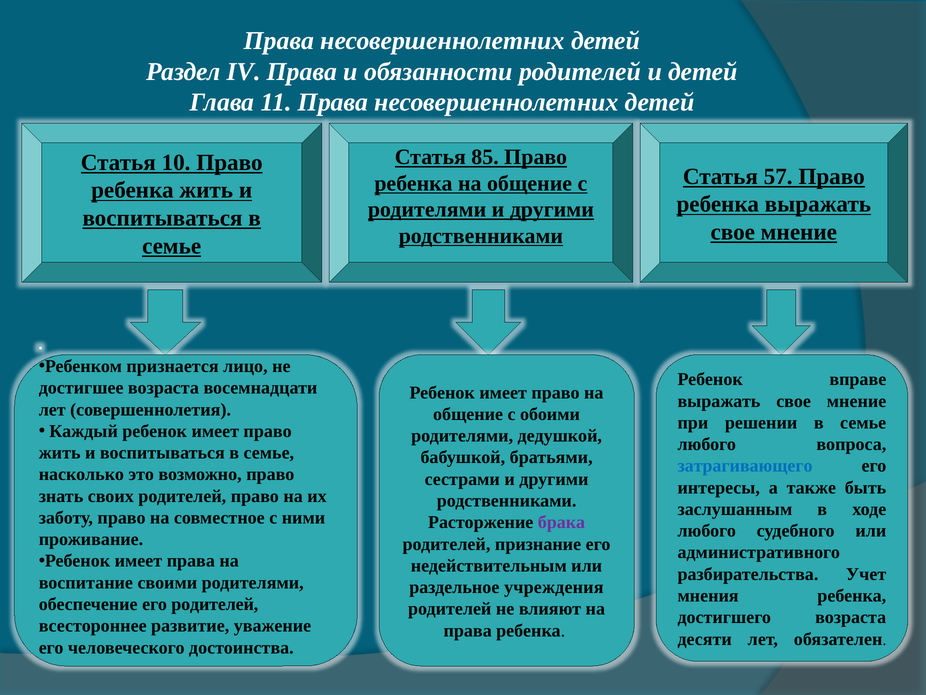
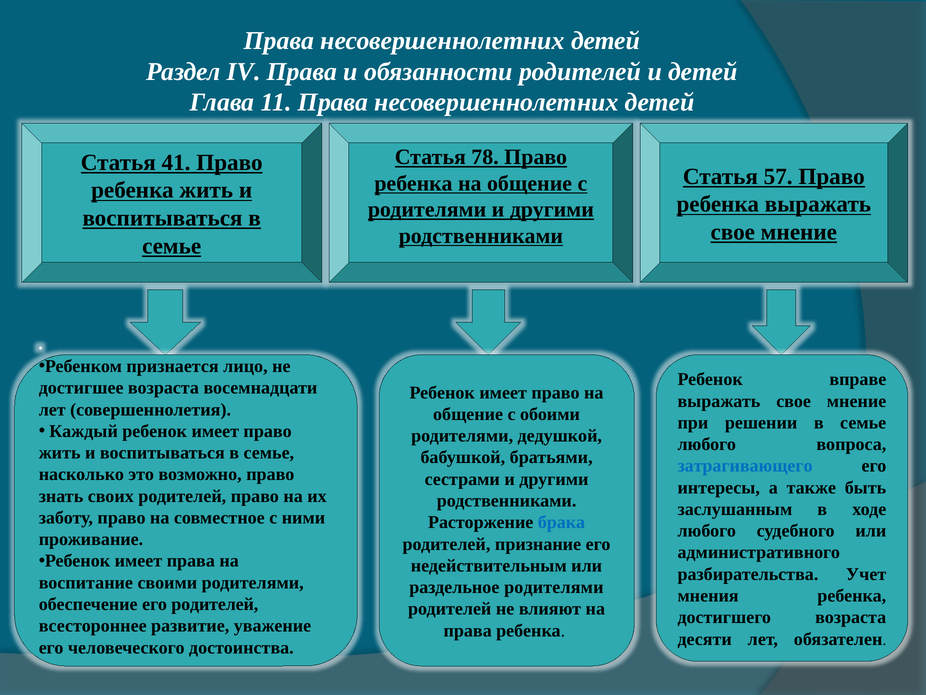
85: 85 -> 78
10: 10 -> 41
брака colour: purple -> blue
раздельное учреждения: учреждения -> родителями
